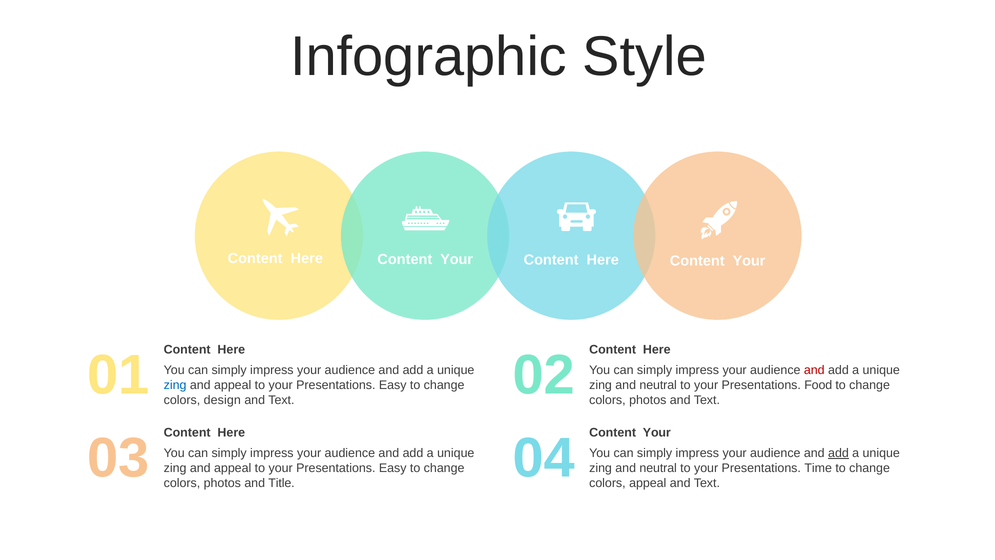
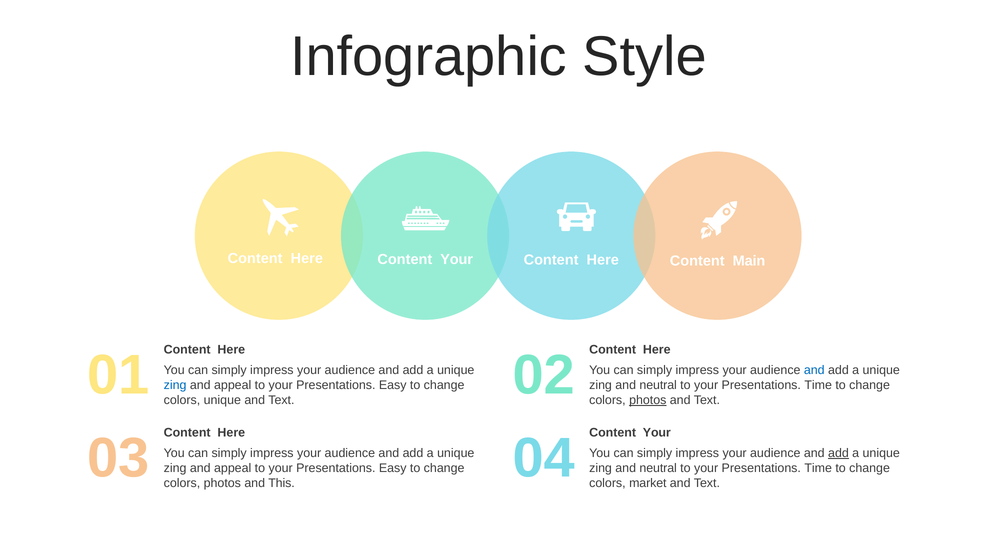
Your at (749, 261): Your -> Main
and at (814, 370) colour: red -> blue
Food at (818, 385): Food -> Time
colors design: design -> unique
photos at (648, 400) underline: none -> present
Title: Title -> This
colors appeal: appeal -> market
